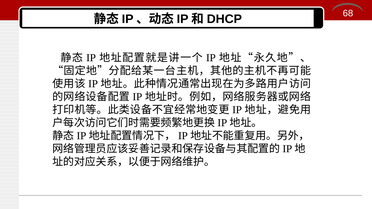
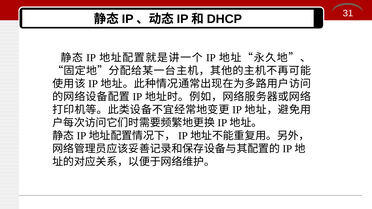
68: 68 -> 31
